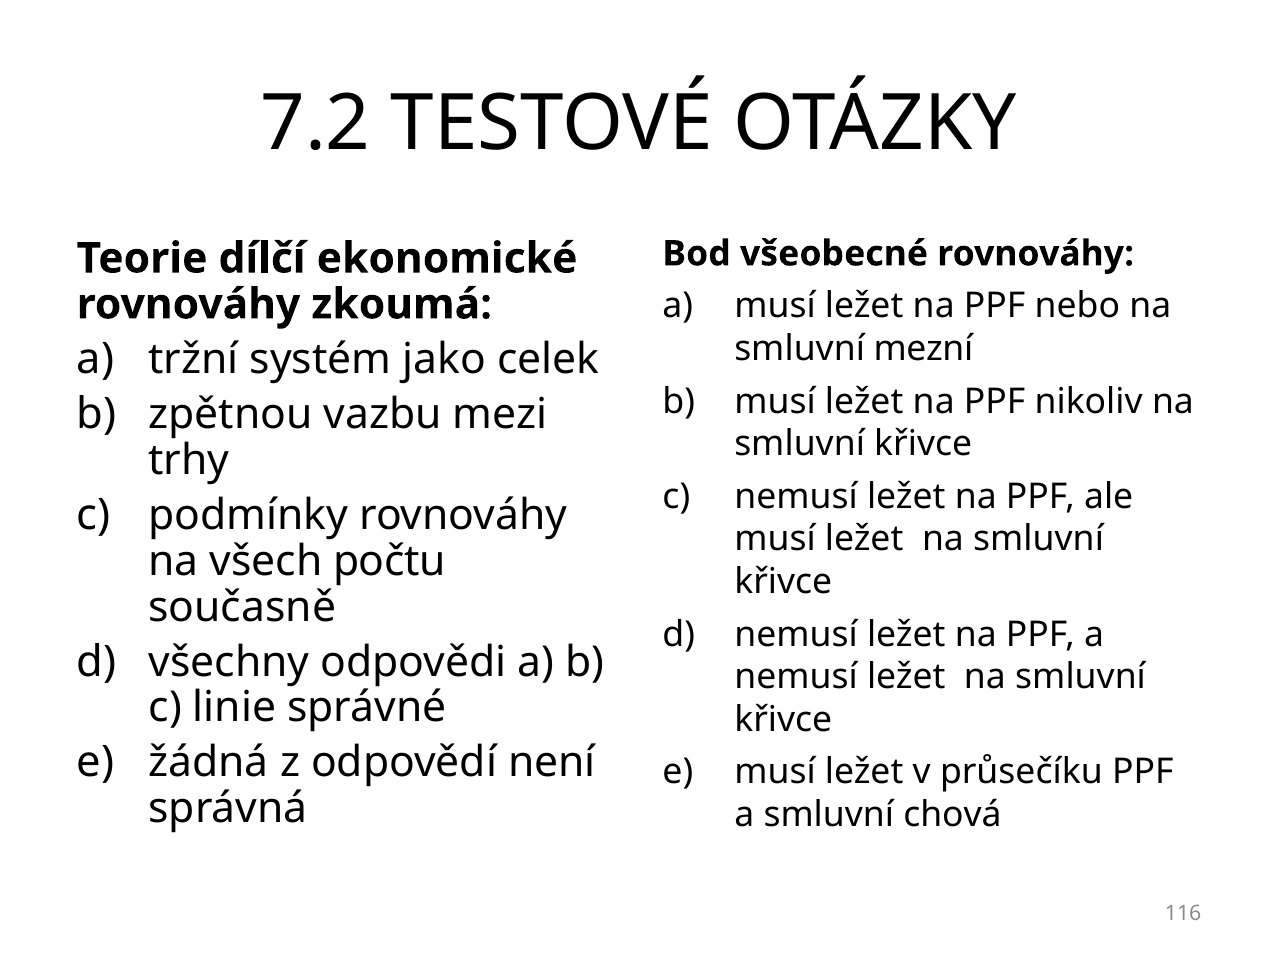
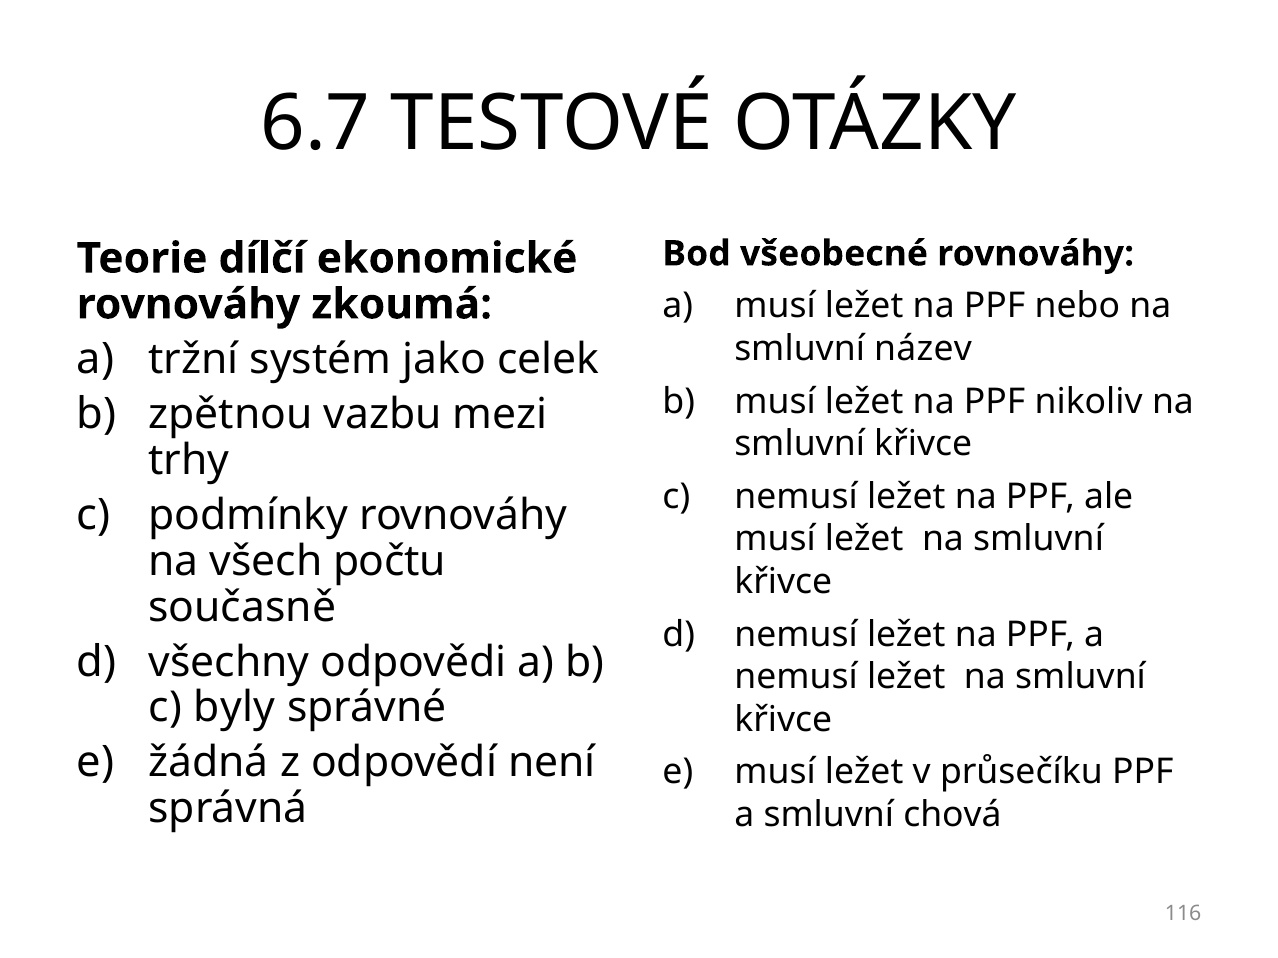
7.2: 7.2 -> 6.7
mezní: mezní -> název
linie: linie -> byly
